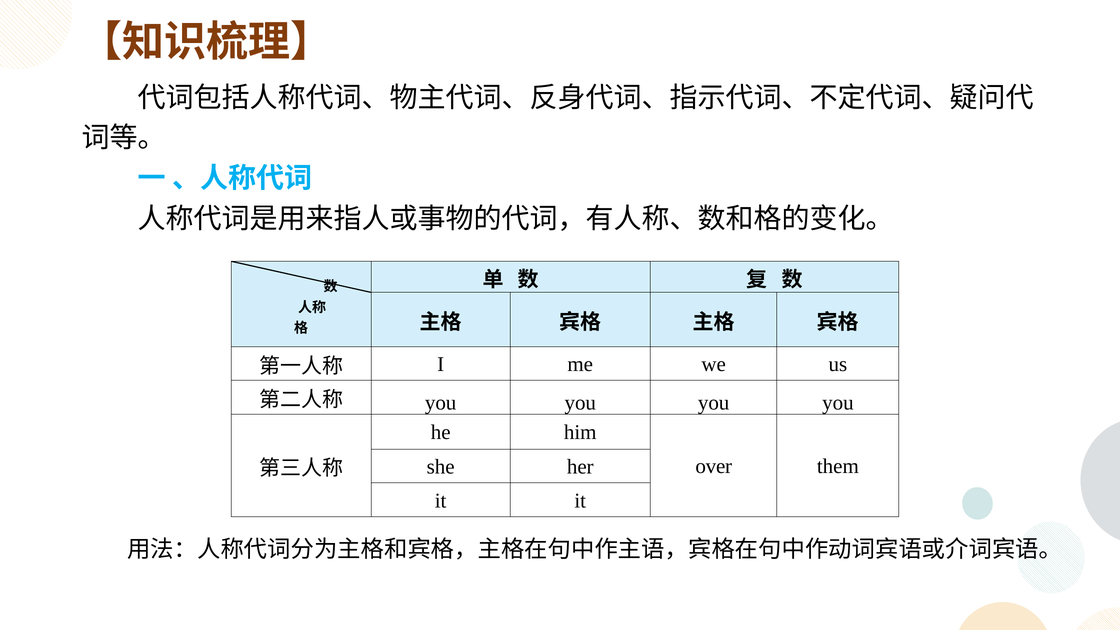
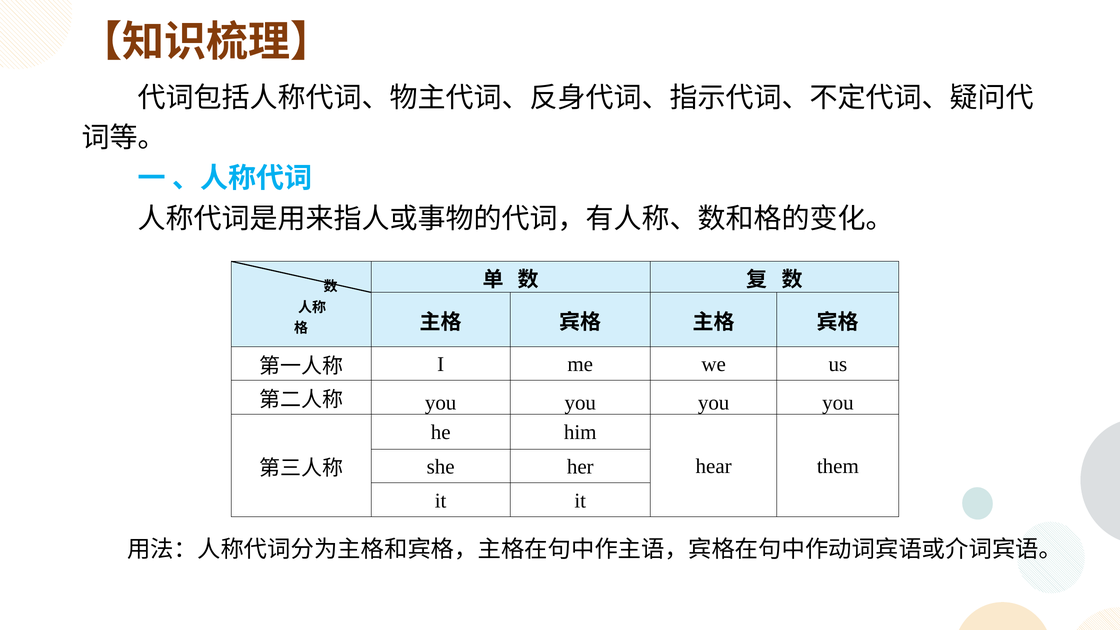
over: over -> hear
